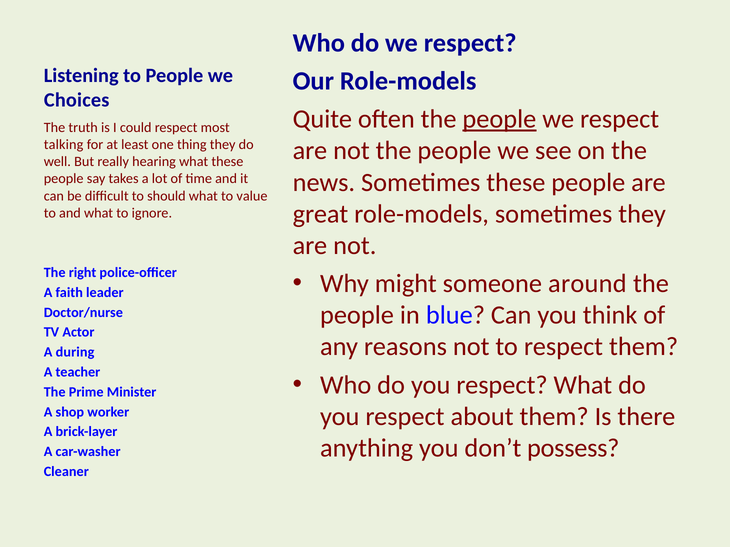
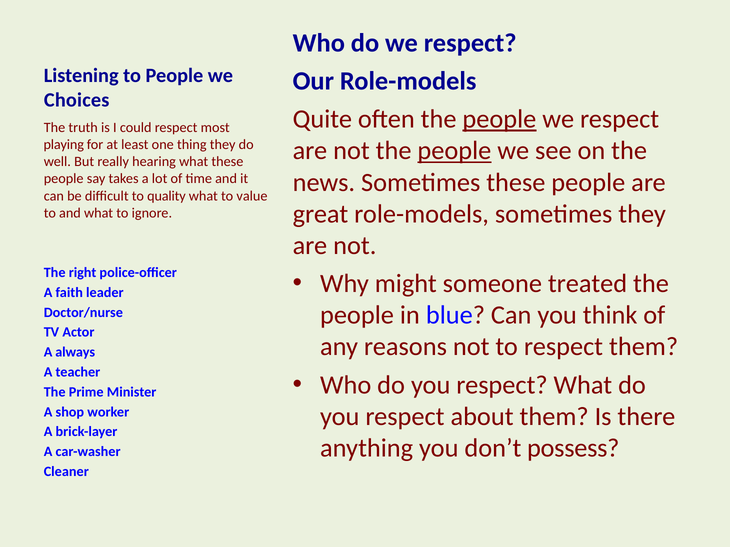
talking: talking -> playing
people at (454, 151) underline: none -> present
should: should -> quality
around: around -> treated
during: during -> always
